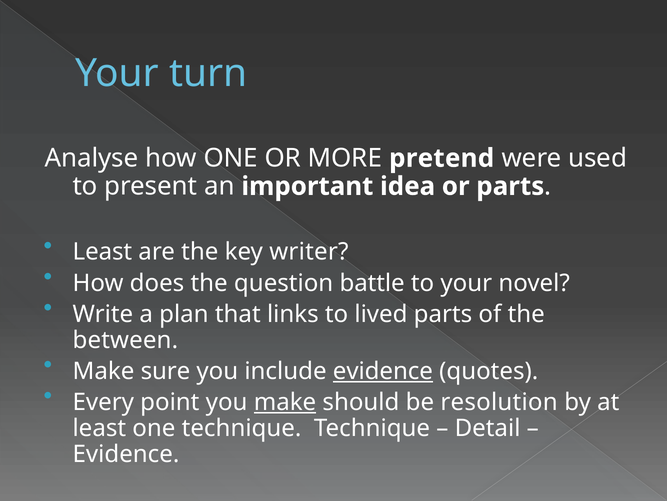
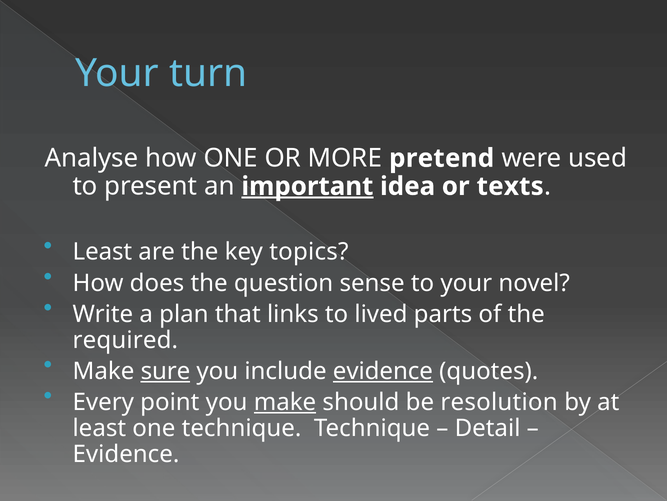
important underline: none -> present
or parts: parts -> texts
writer: writer -> topics
battle: battle -> sense
between: between -> required
sure underline: none -> present
